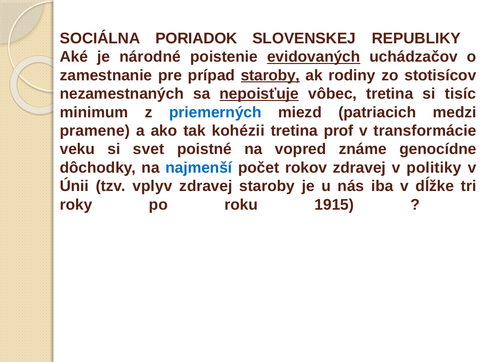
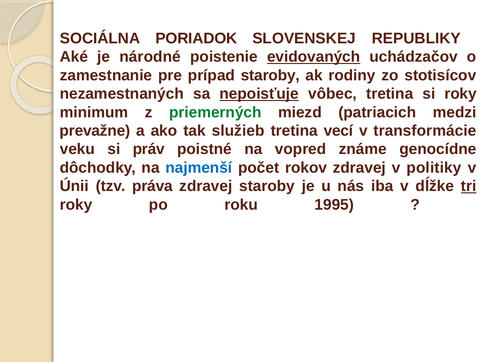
staroby at (270, 75) underline: present -> none
si tisíc: tisíc -> roky
priemerných colour: blue -> green
pramene: pramene -> prevažne
kohézii: kohézii -> služieb
prof: prof -> vecí
svet: svet -> práv
vplyv: vplyv -> práva
tri underline: none -> present
1915: 1915 -> 1995
